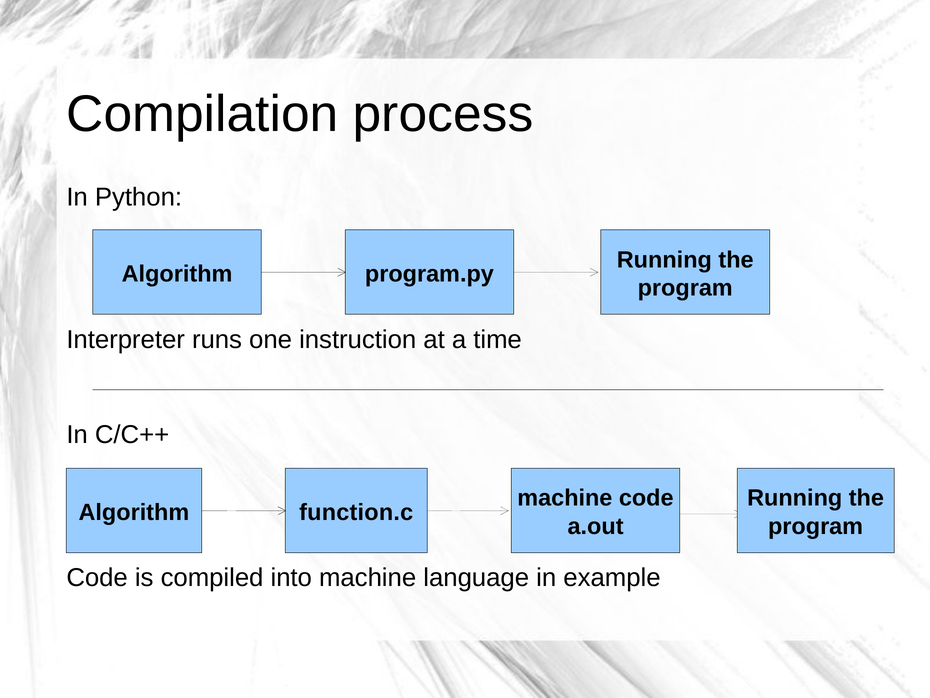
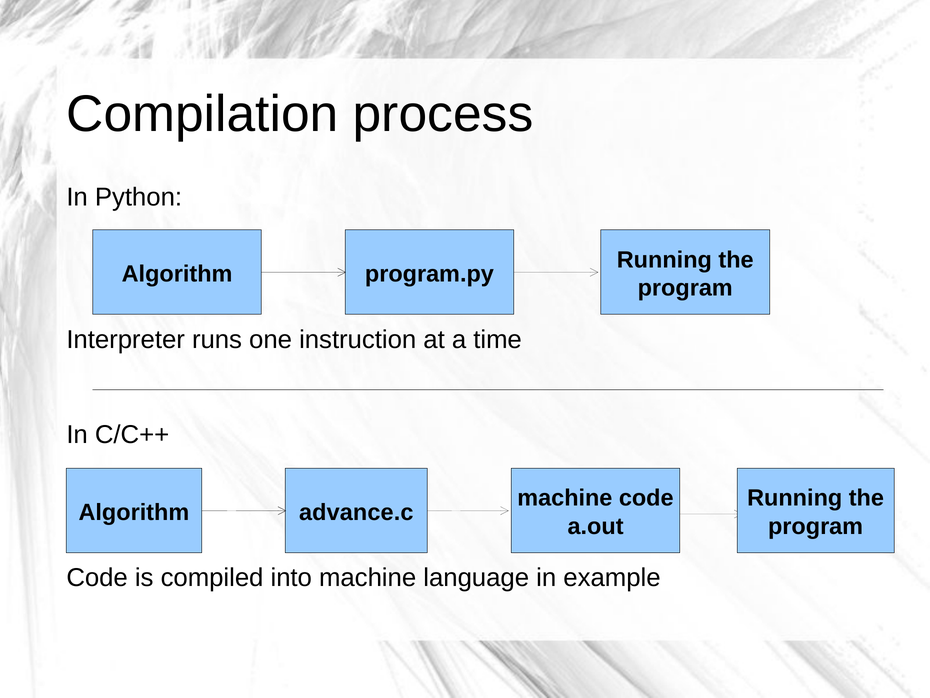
function.c: function.c -> advance.c
